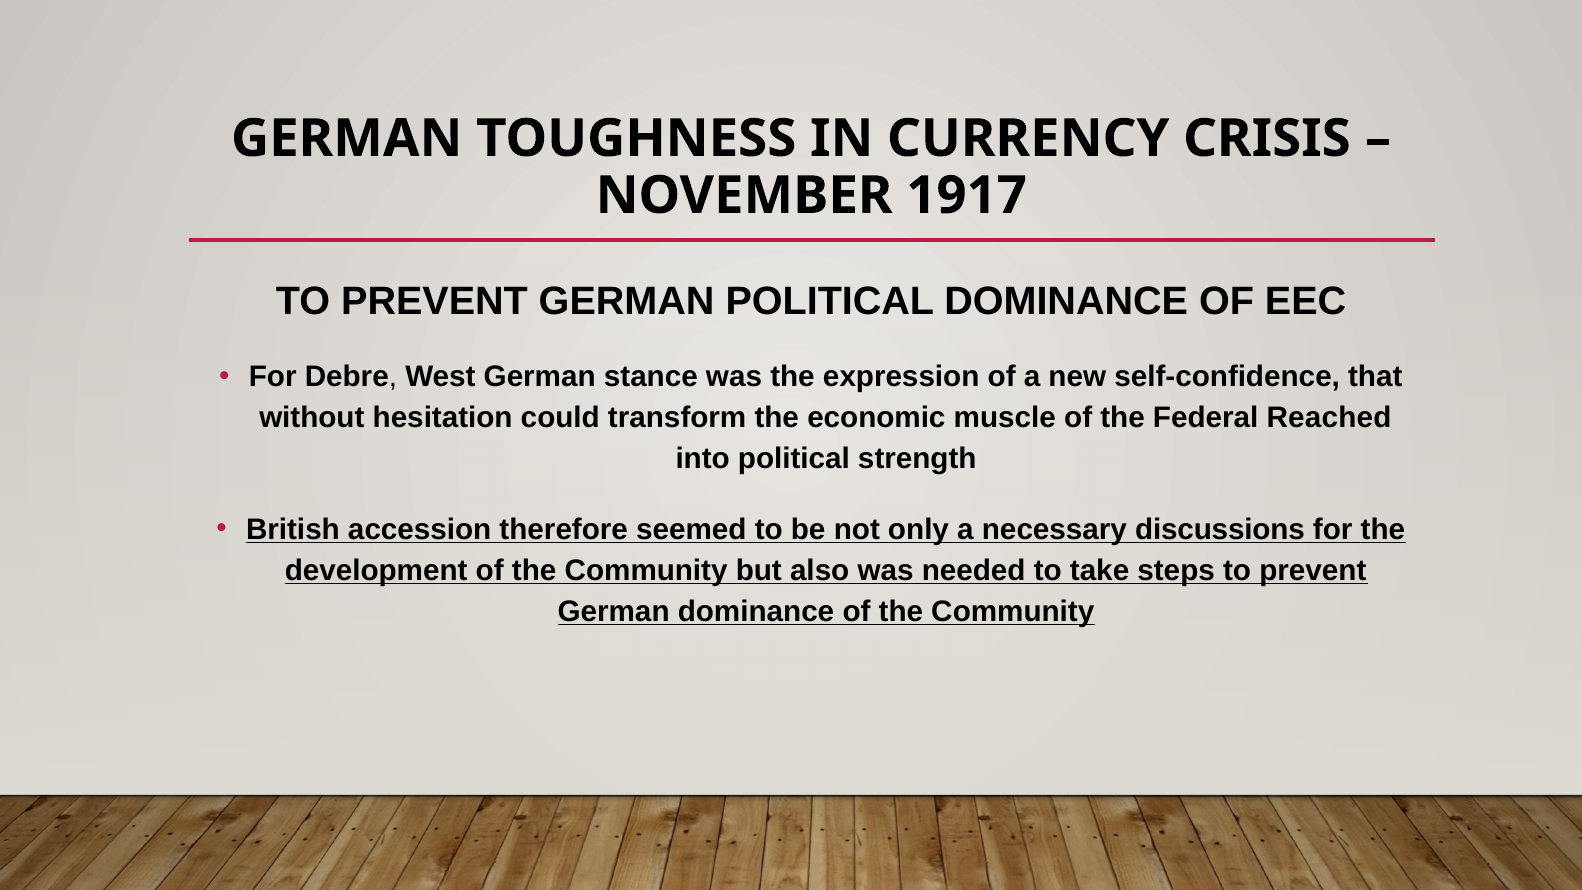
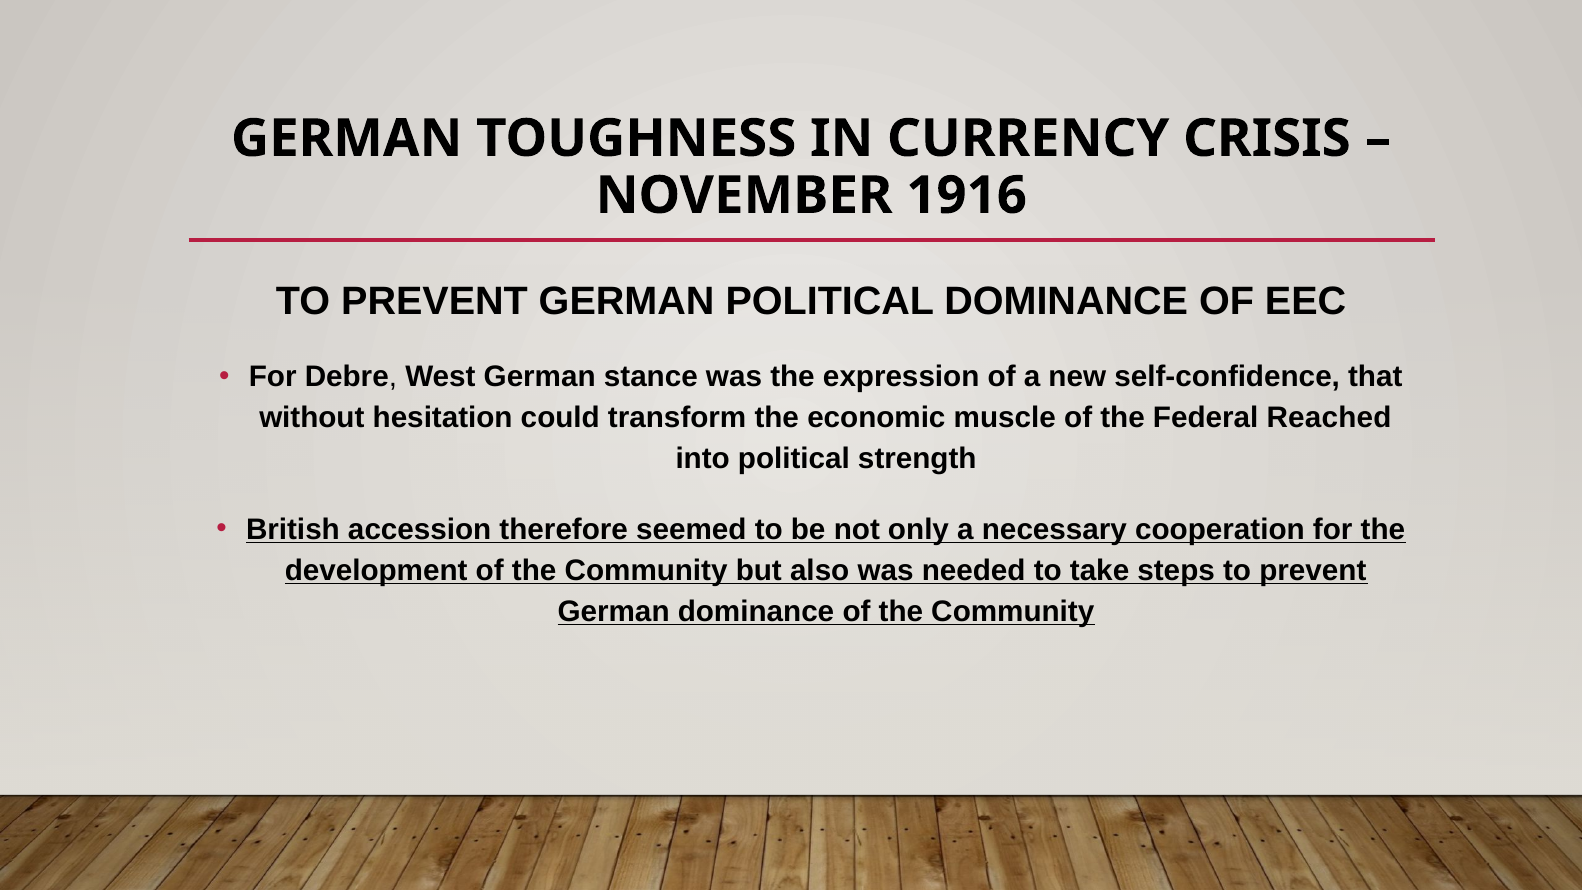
1917: 1917 -> 1916
discussions: discussions -> cooperation
